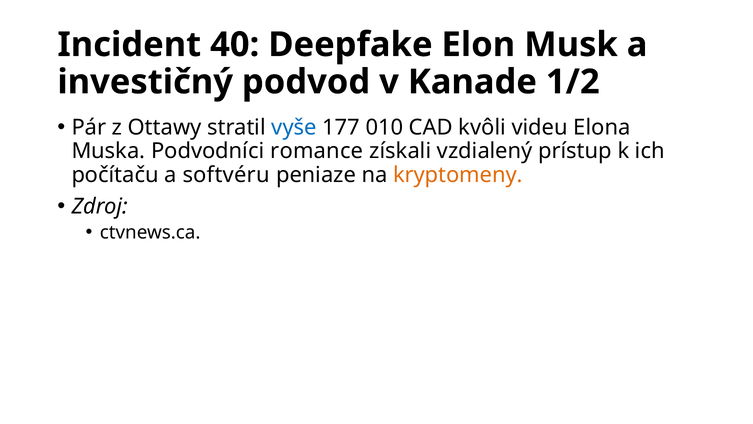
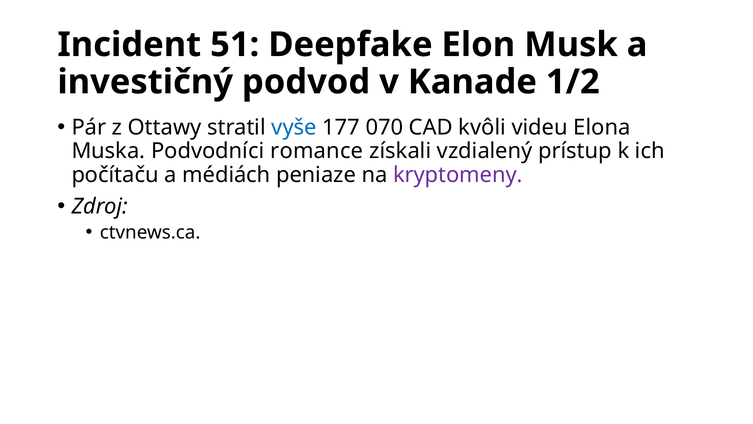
40: 40 -> 51
010: 010 -> 070
softvéru: softvéru -> médiách
kryptomeny colour: orange -> purple
